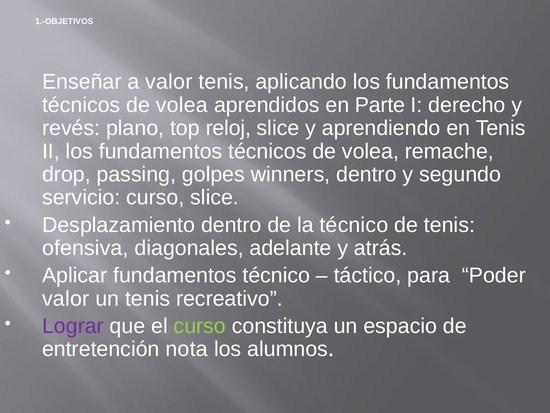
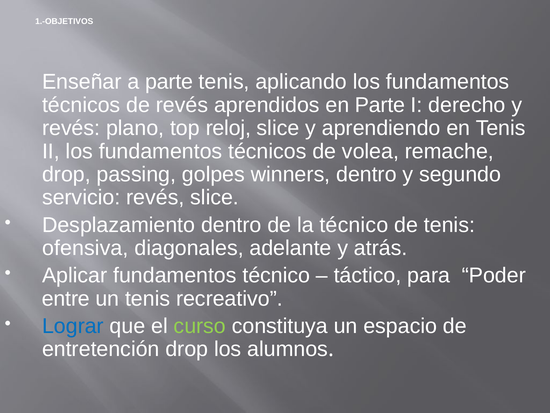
a valor: valor -> parte
volea at (182, 105): volea -> revés
servicio curso: curso -> revés
valor at (66, 298): valor -> entre
Lograr colour: purple -> blue
entretención nota: nota -> drop
